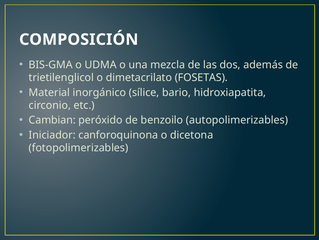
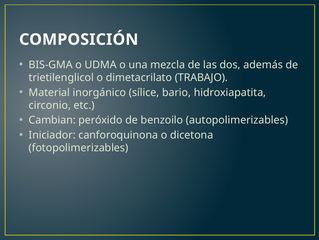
FOSETAS: FOSETAS -> TRABAJO
